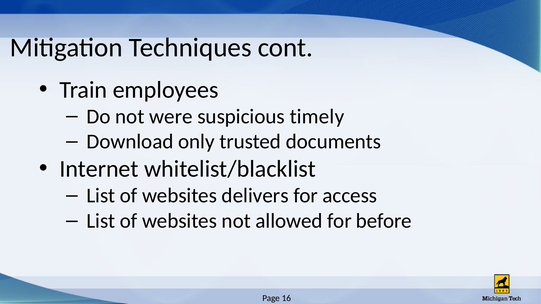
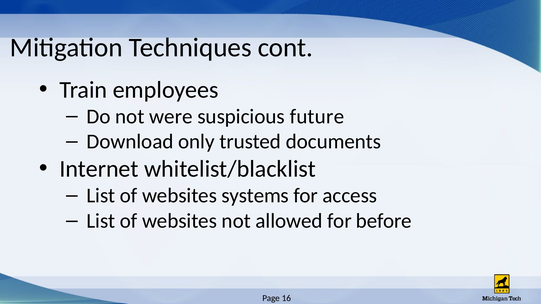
timely: timely -> future
delivers: delivers -> systems
